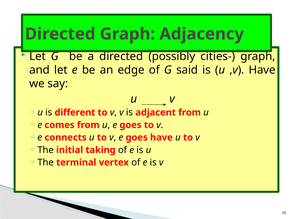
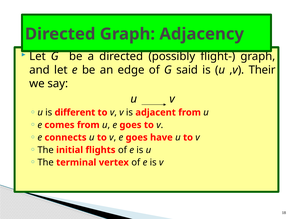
cities-: cities- -> flight-
,v Have: Have -> Their
taking: taking -> flights
